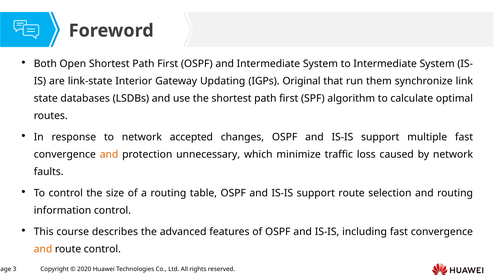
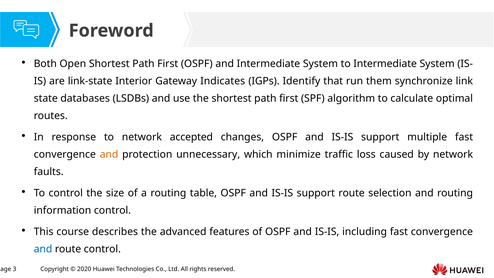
Updating: Updating -> Indicates
Original: Original -> Identify
and at (43, 249) colour: orange -> blue
